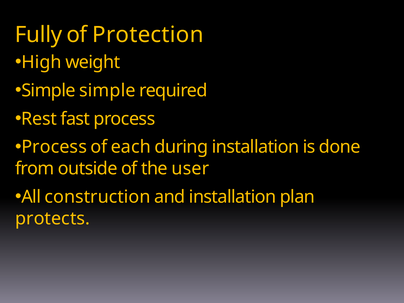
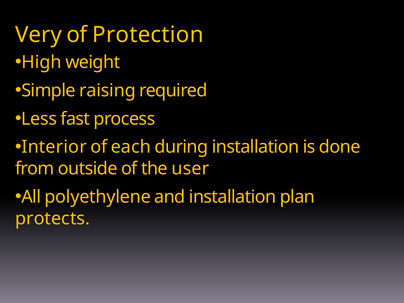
Fully: Fully -> Very
Simple simple: simple -> raising
Rest: Rest -> Less
Process at (54, 147): Process -> Interior
construction: construction -> polyethylene
